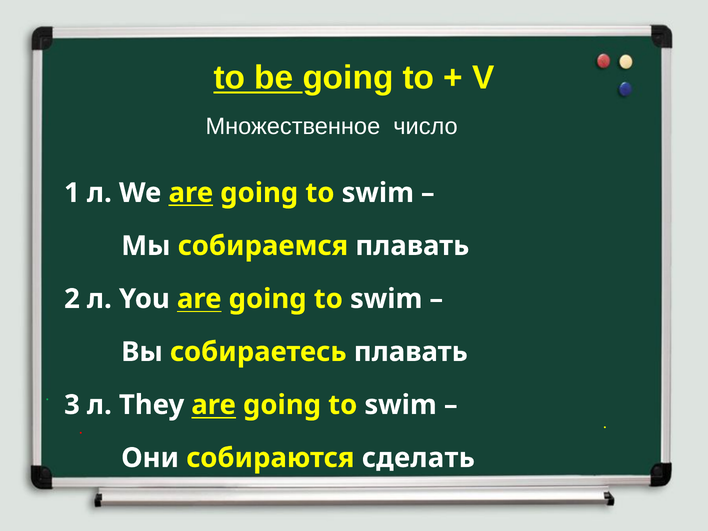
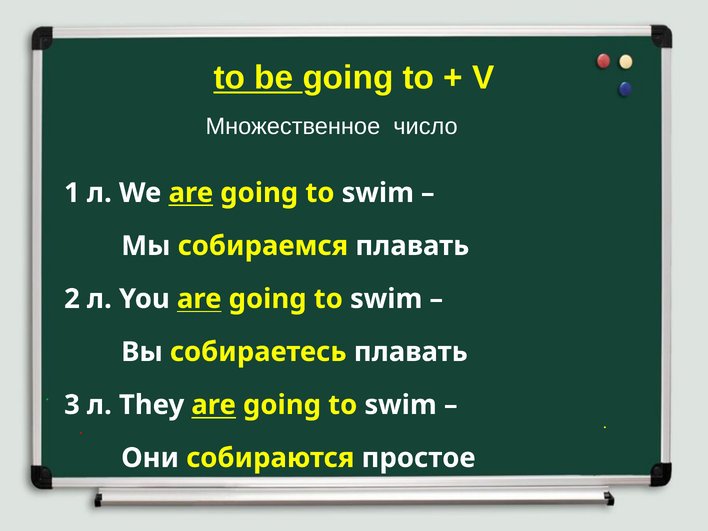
cделать: cделать -> простое
